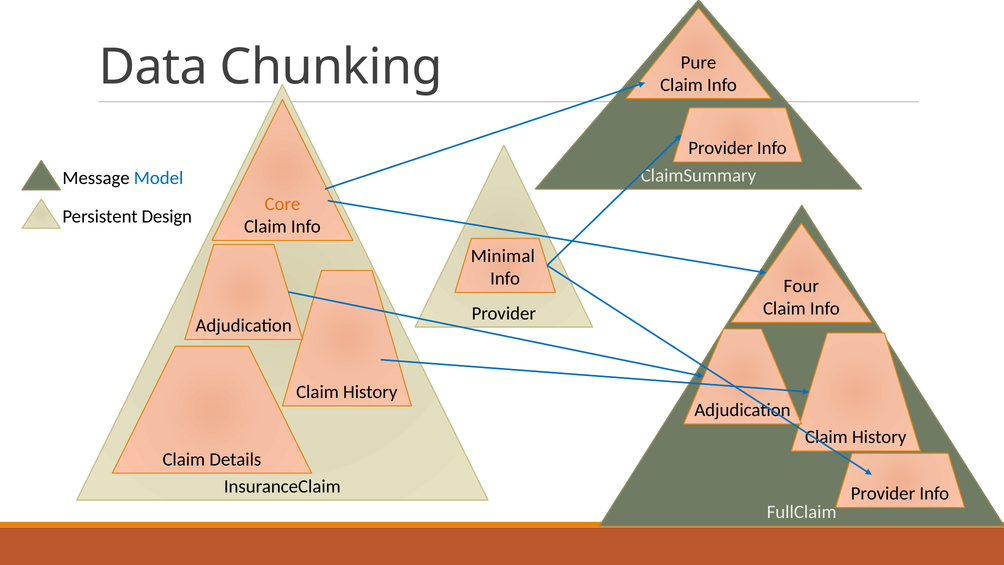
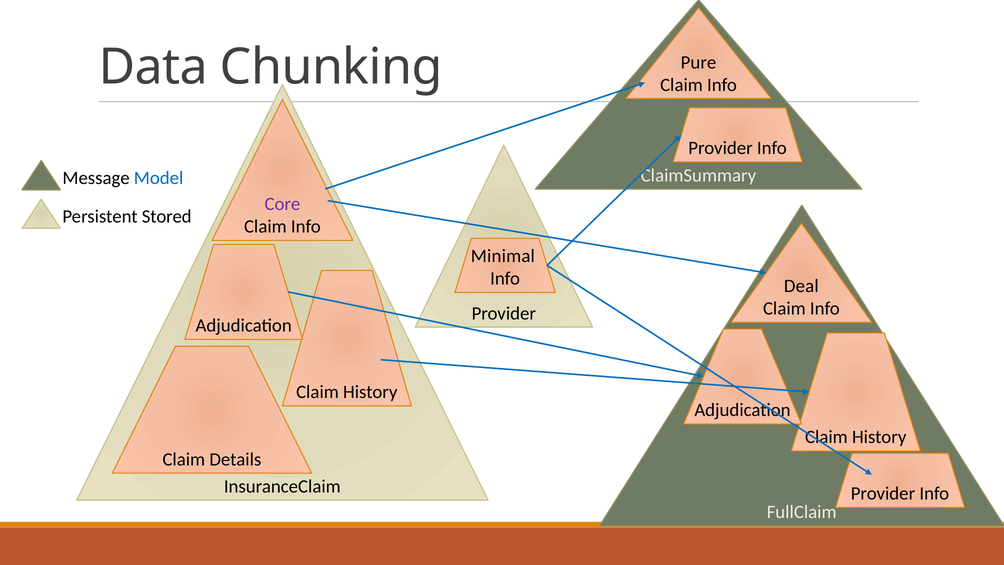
Core colour: orange -> purple
Design: Design -> Stored
Four: Four -> Deal
